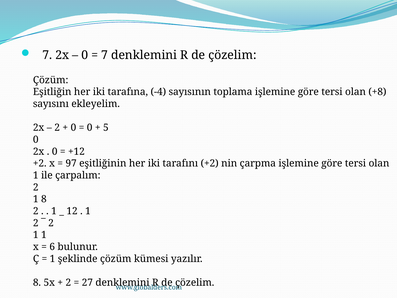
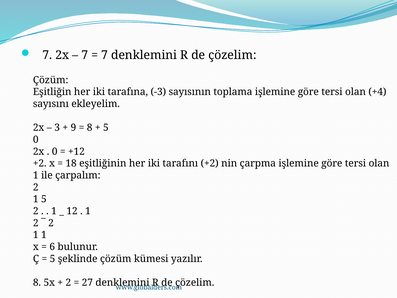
0 at (85, 55): 0 -> 7
-4: -4 -> -3
+8: +8 -> +4
2 at (57, 128): 2 -> 3
0 at (73, 128): 0 -> 9
0 at (90, 128): 0 -> 8
97: 97 -> 18
1 8: 8 -> 5
1 at (53, 259): 1 -> 5
